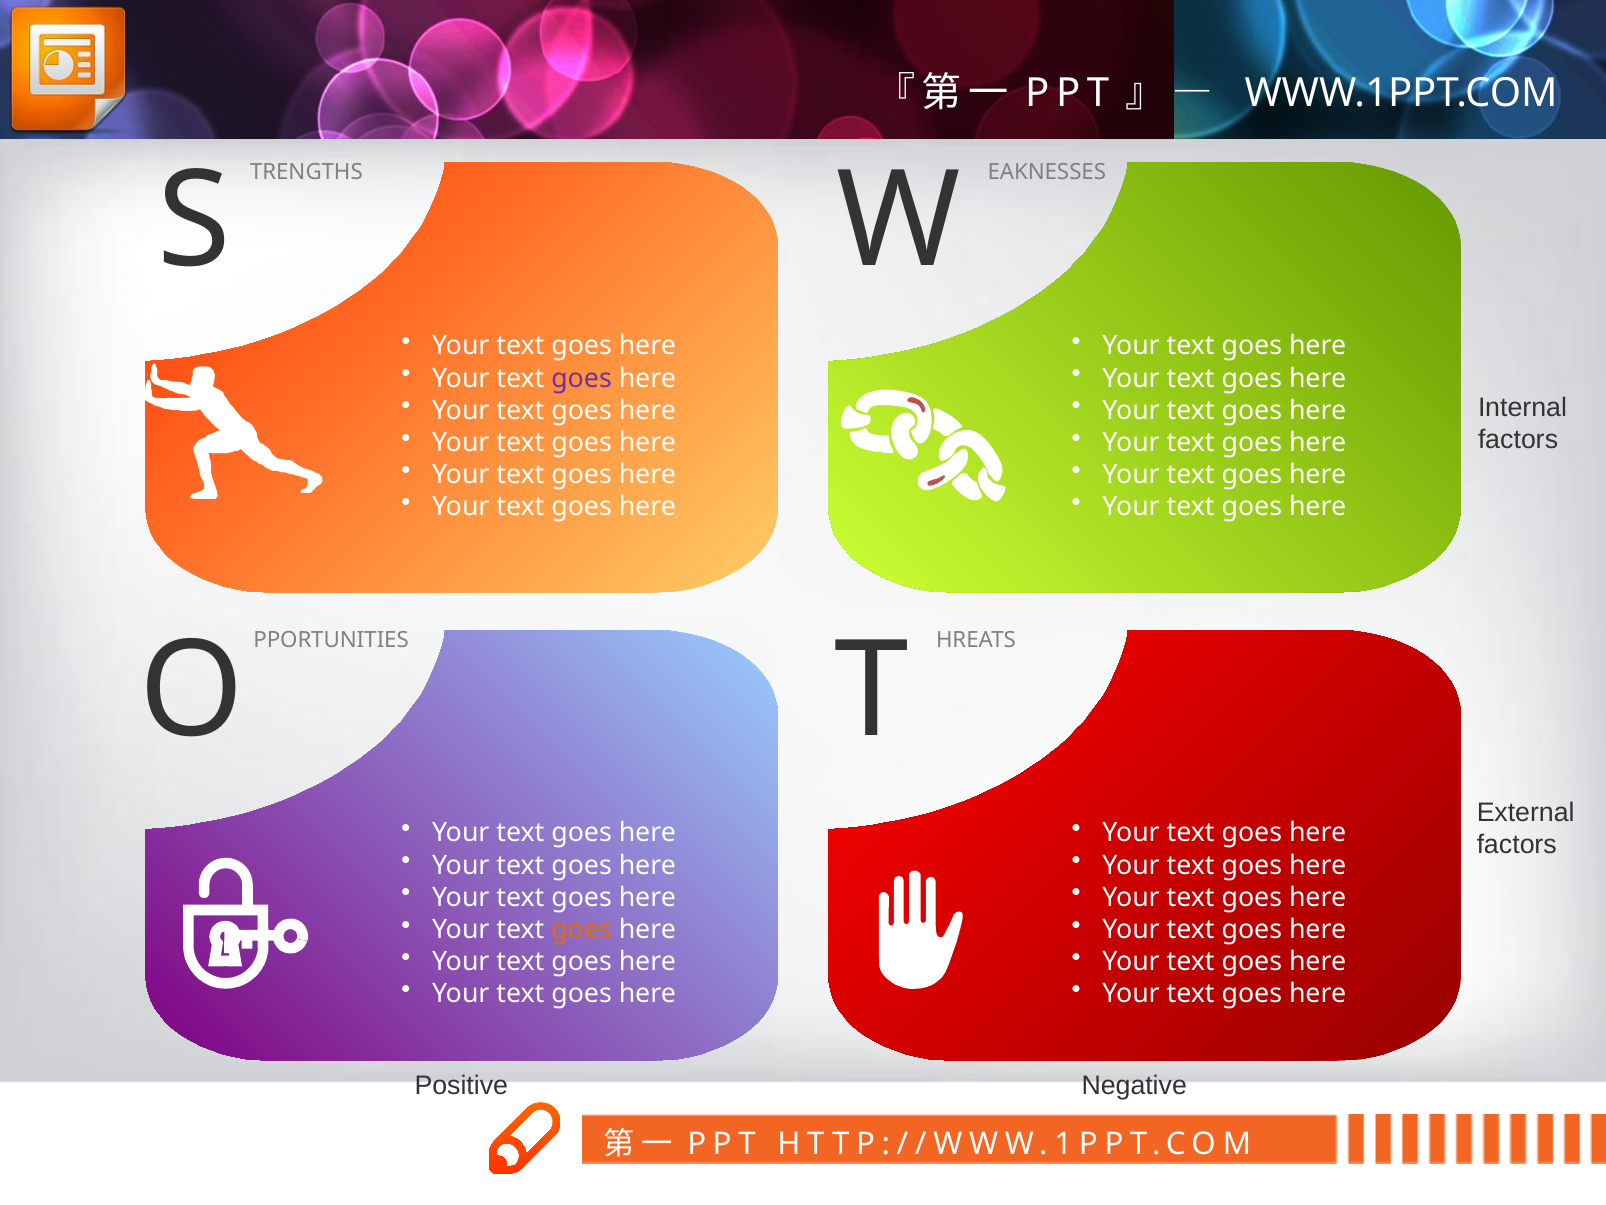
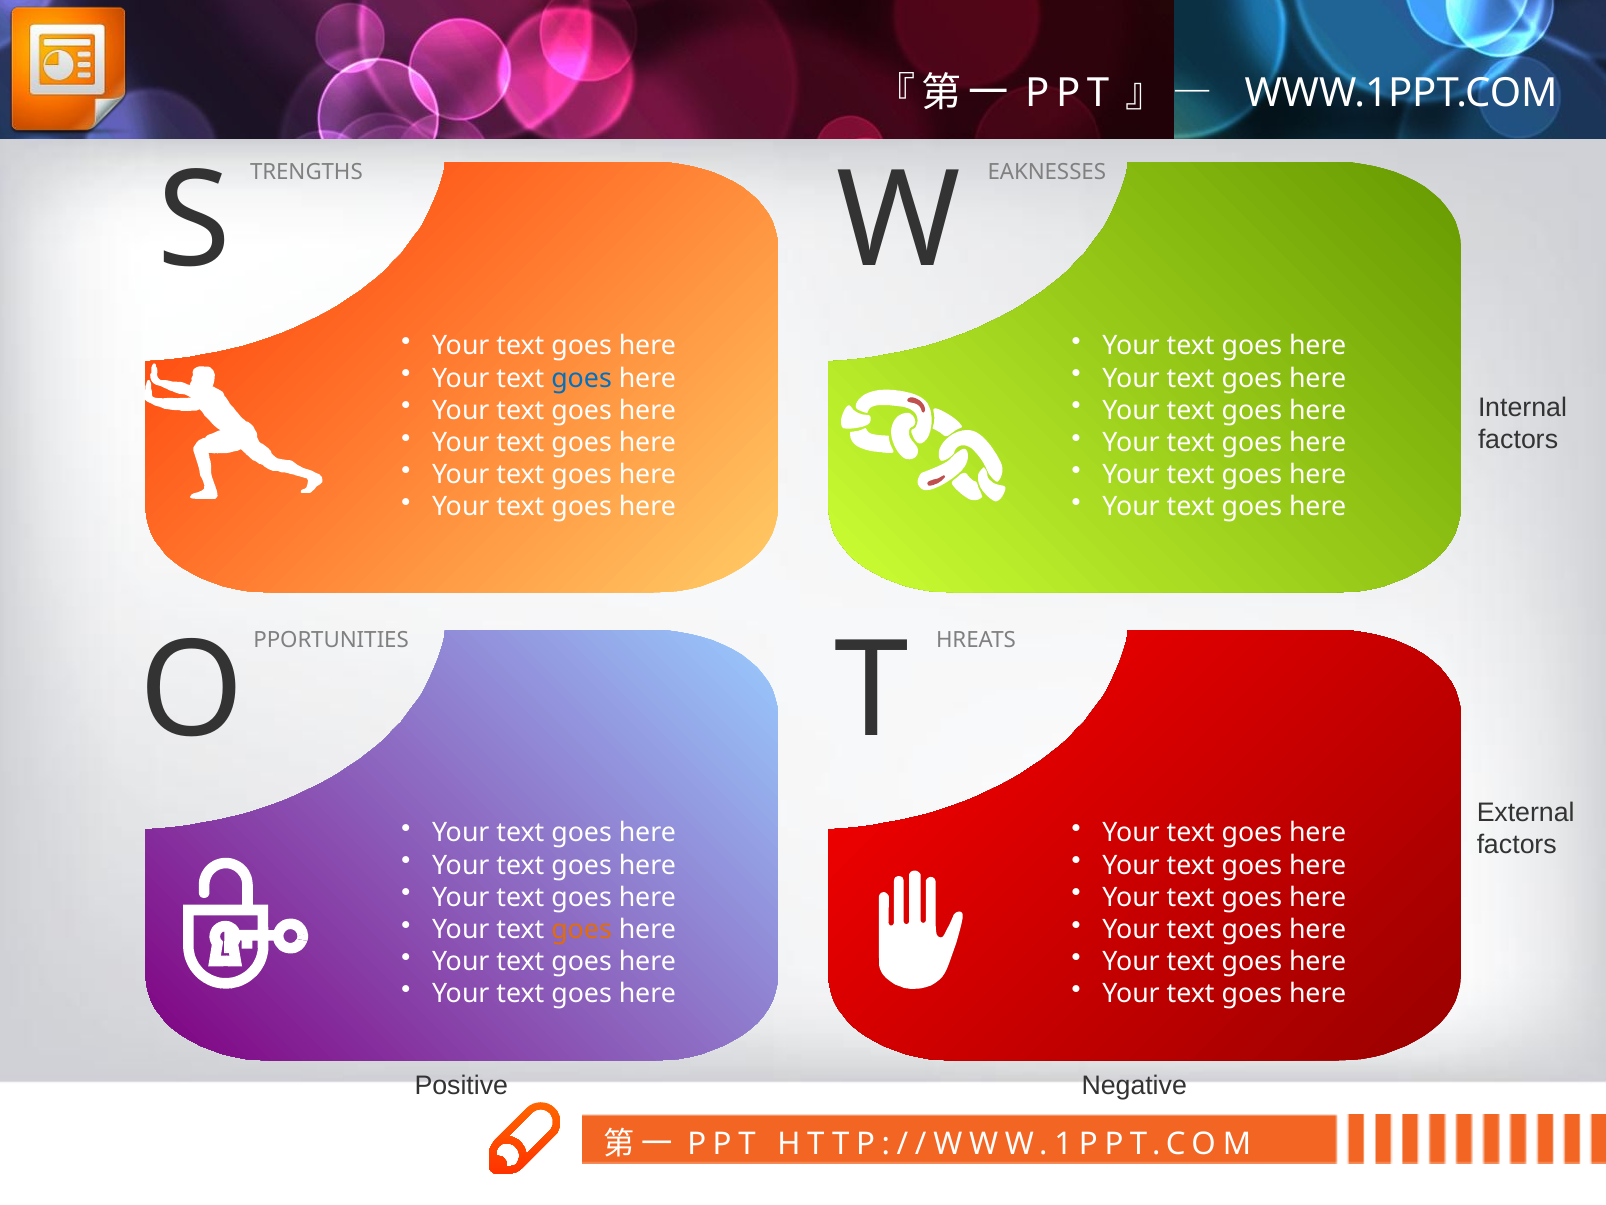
goes at (582, 378) colour: purple -> blue
